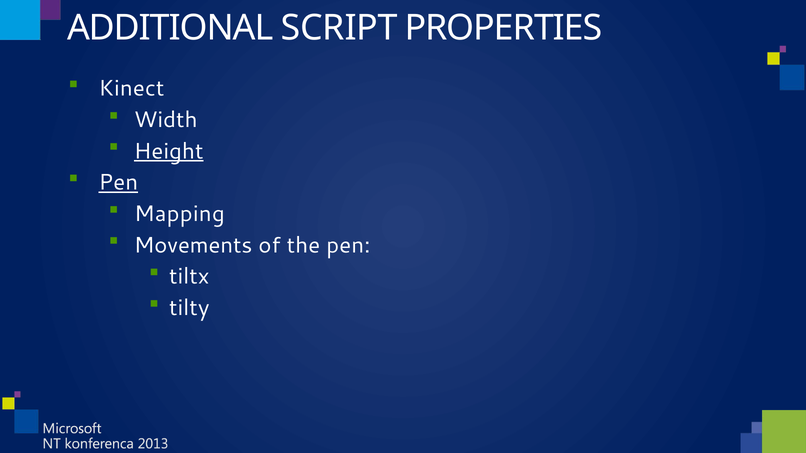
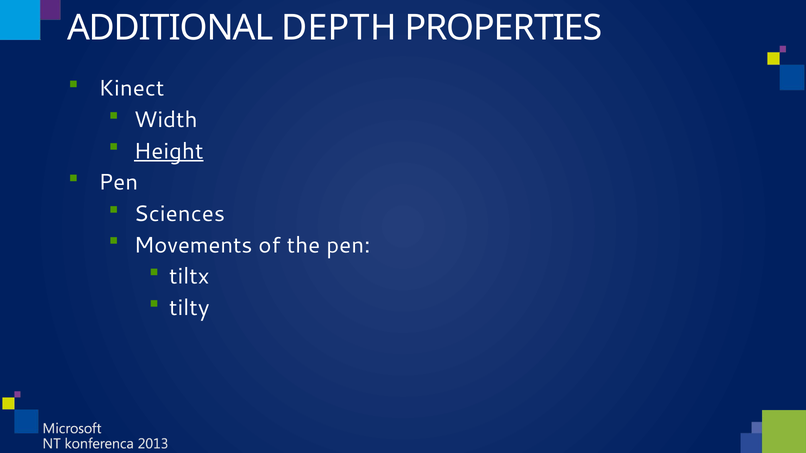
SCRIPT: SCRIPT -> DEPTH
Pen at (118, 183) underline: present -> none
Mapping: Mapping -> Sciences
